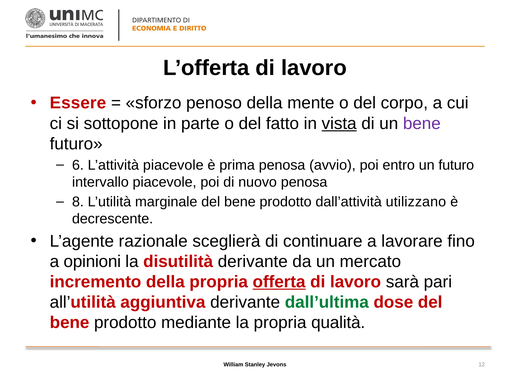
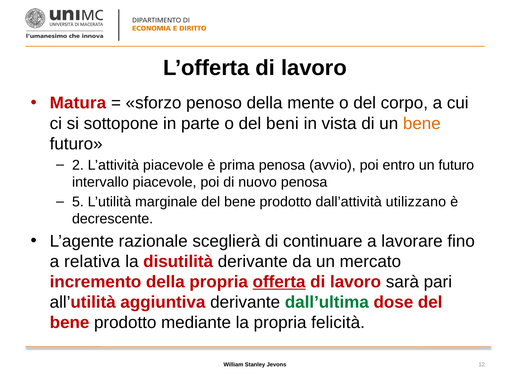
Essere: Essere -> Matura
fatto: fatto -> beni
vista underline: present -> none
bene at (422, 124) colour: purple -> orange
6: 6 -> 2
8: 8 -> 5
opinioni: opinioni -> relativa
qualità: qualità -> felicità
